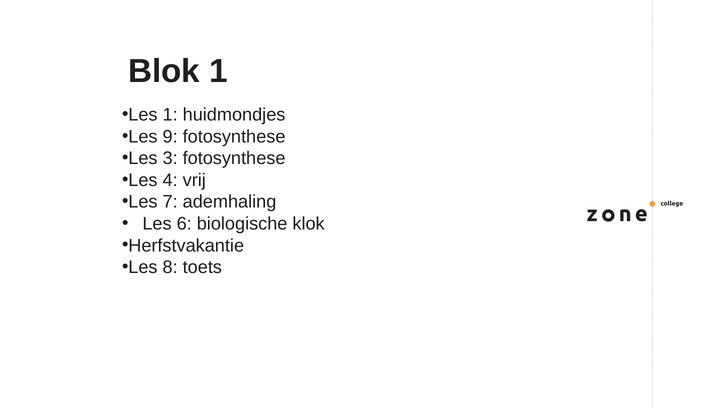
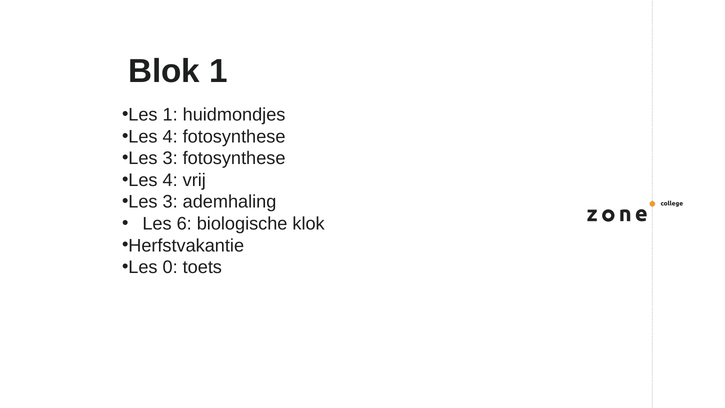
9 at (170, 137): 9 -> 4
7 at (170, 202): 7 -> 3
8: 8 -> 0
